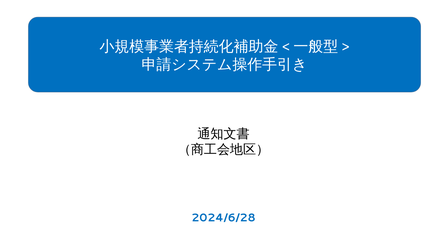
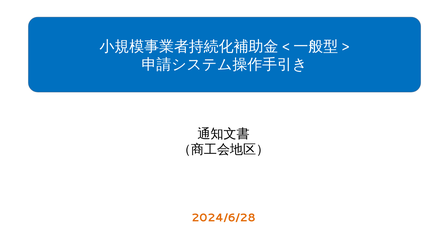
2024/6/28 colour: blue -> orange
